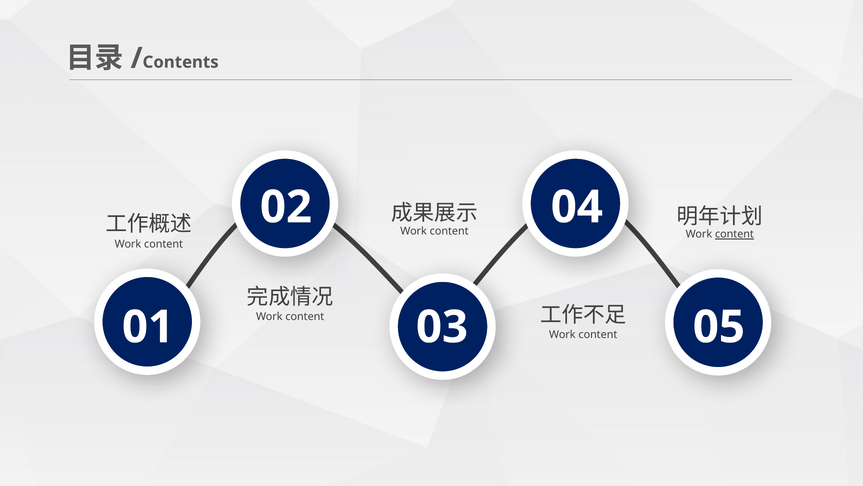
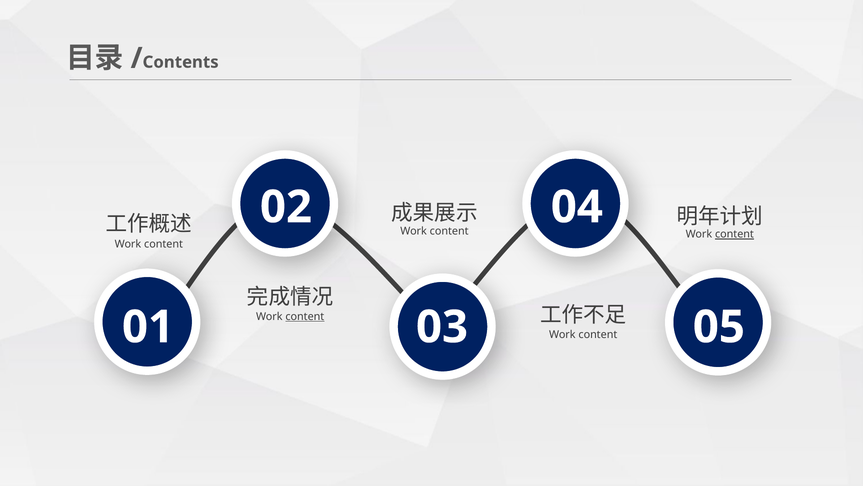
content at (305, 316) underline: none -> present
